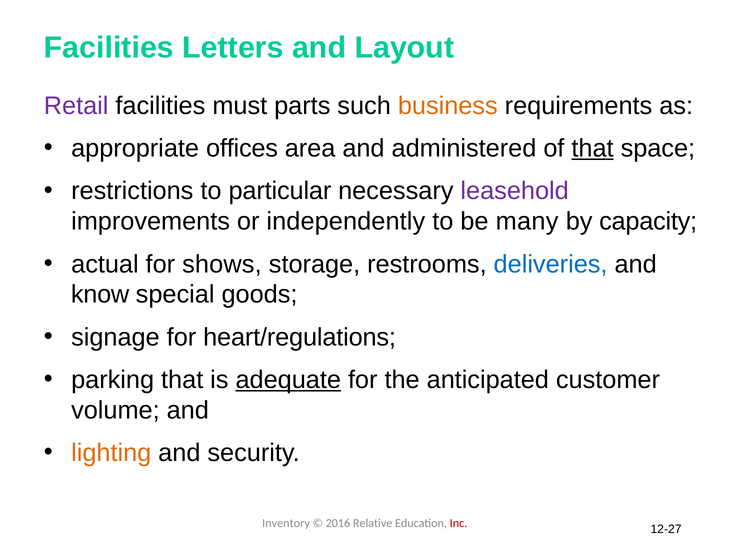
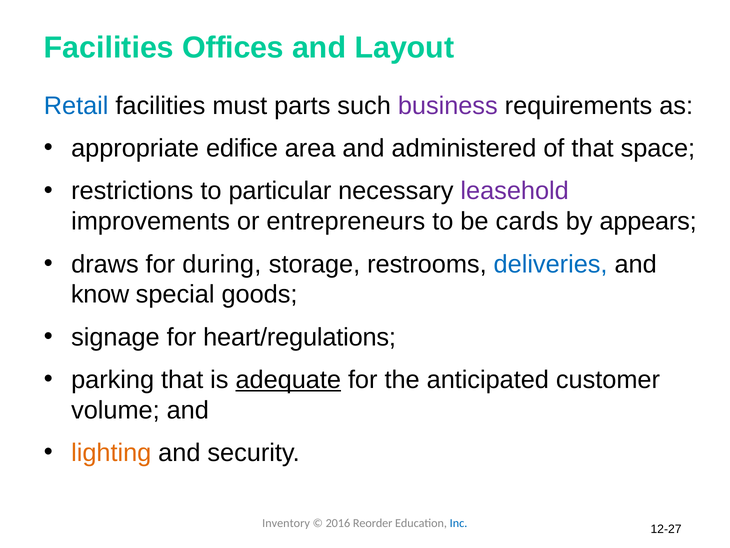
Letters: Letters -> Offices
Retail colour: purple -> blue
business colour: orange -> purple
offices: offices -> edifice
that at (593, 148) underline: present -> none
independently: independently -> entrepreneurs
many: many -> cards
capacity: capacity -> appears
actual: actual -> draws
shows: shows -> during
Relative: Relative -> Reorder
Inc colour: red -> blue
